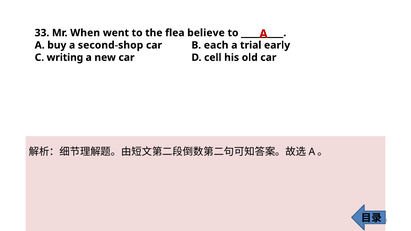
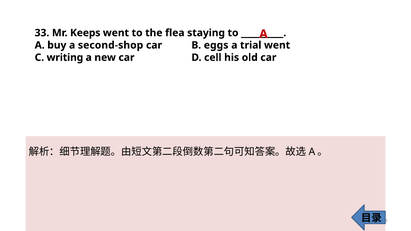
When: When -> Keeps
believe: believe -> staying
each: each -> eggs
trial early: early -> went
